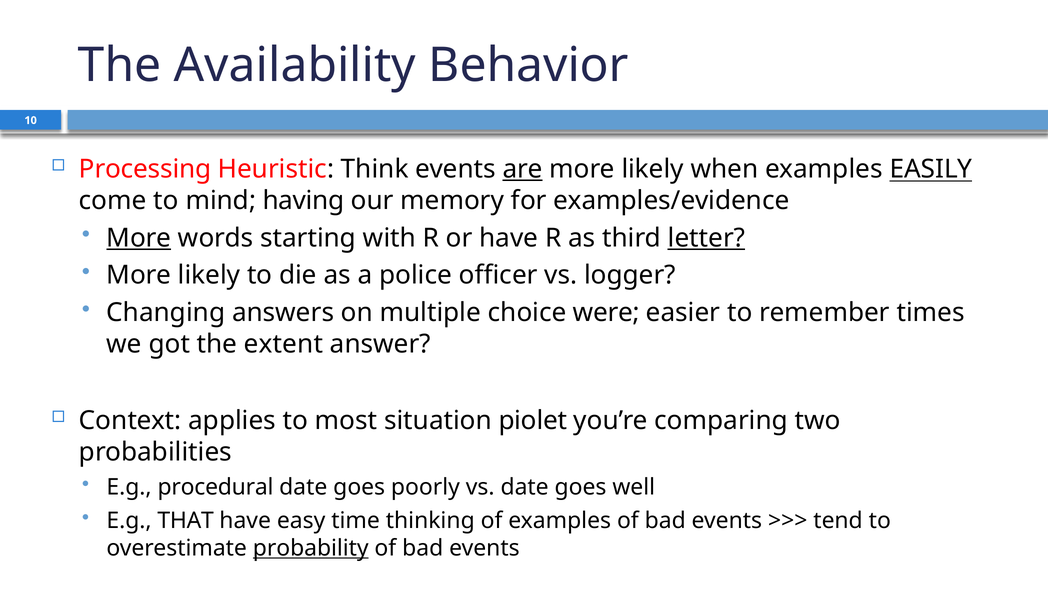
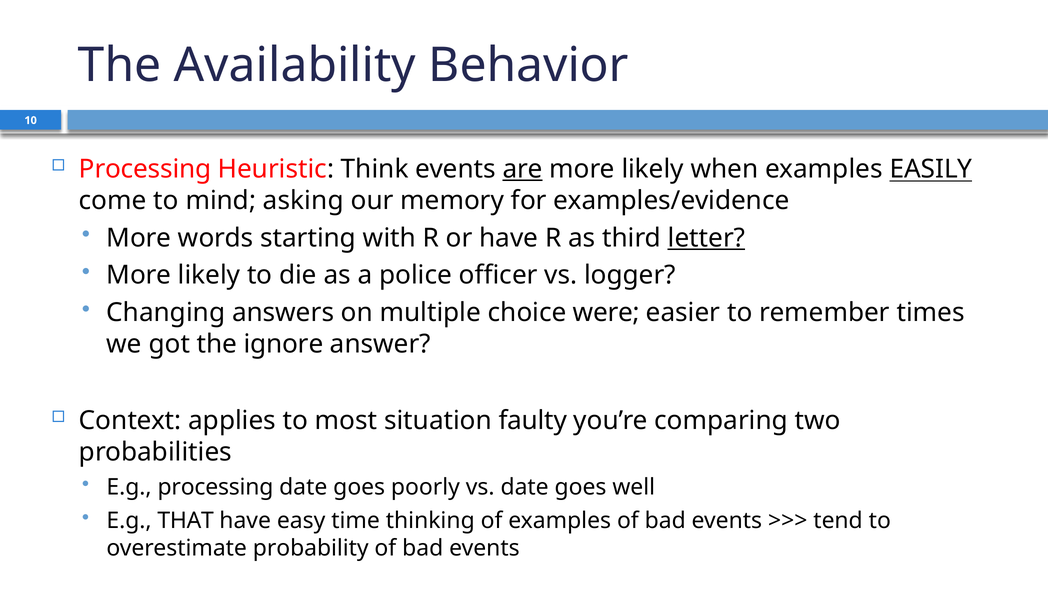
having: having -> asking
More at (139, 238) underline: present -> none
extent: extent -> ignore
piolet: piolet -> faulty
E.g procedural: procedural -> processing
probability underline: present -> none
